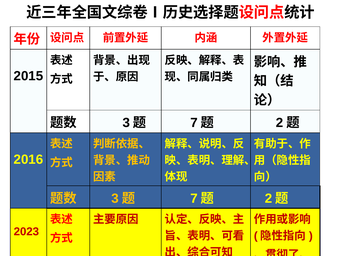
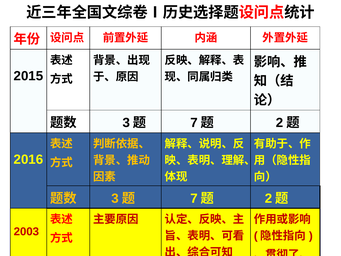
2023: 2023 -> 2003
